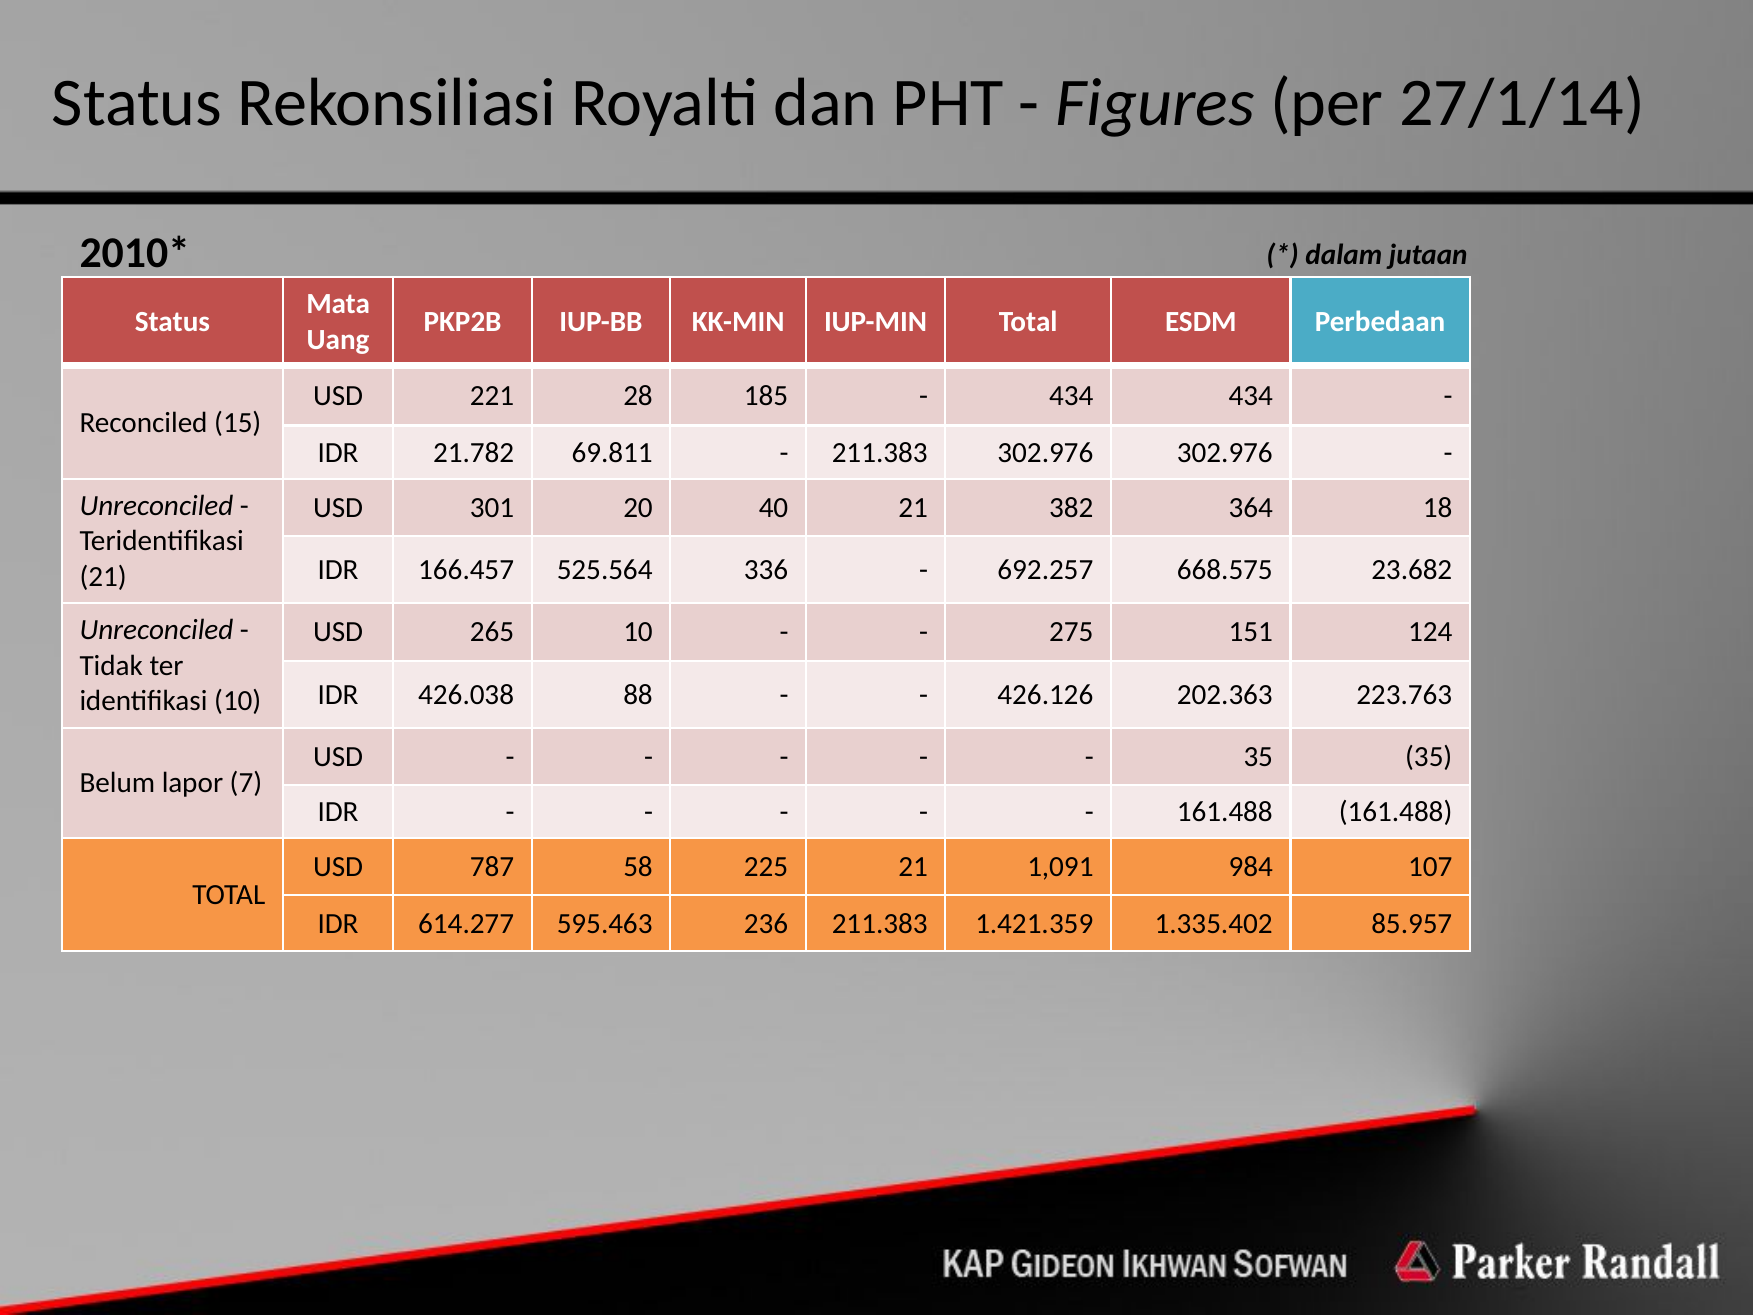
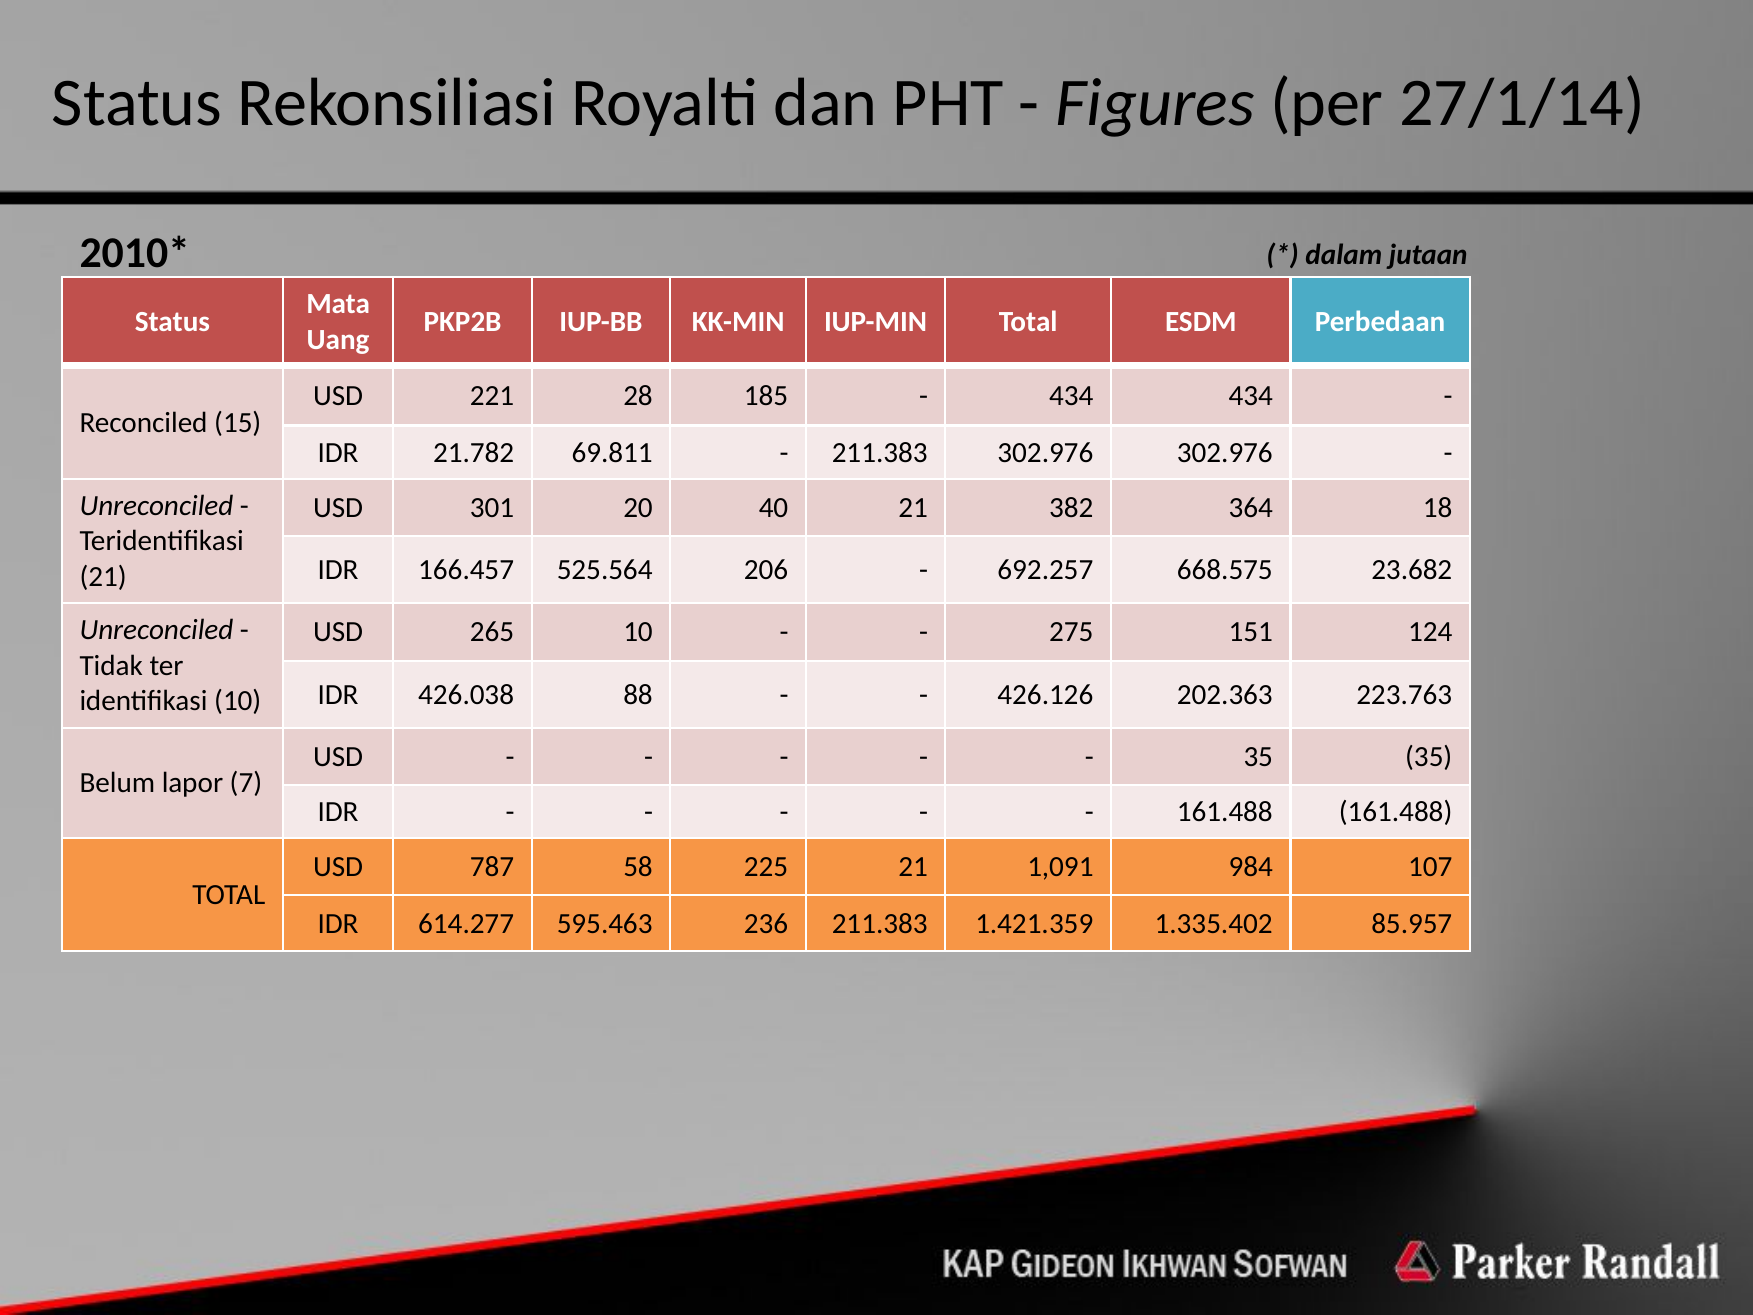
336: 336 -> 206
